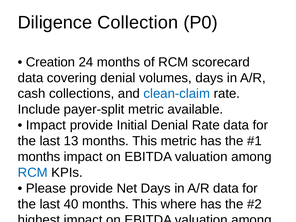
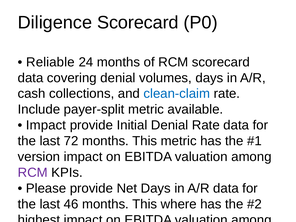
Diligence Collection: Collection -> Scorecard
Creation: Creation -> Reliable
13: 13 -> 72
months at (39, 157): months -> version
RCM at (33, 173) colour: blue -> purple
40: 40 -> 46
